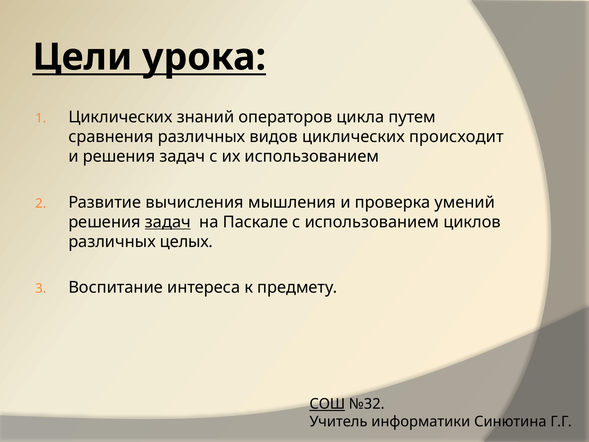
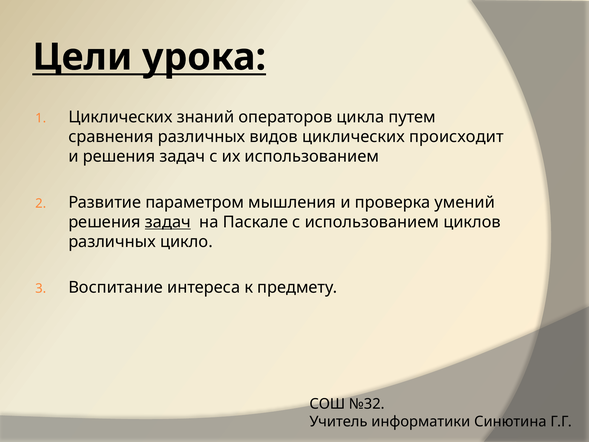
вычисления: вычисления -> параметром
целых: целых -> цикло
СОШ underline: present -> none
